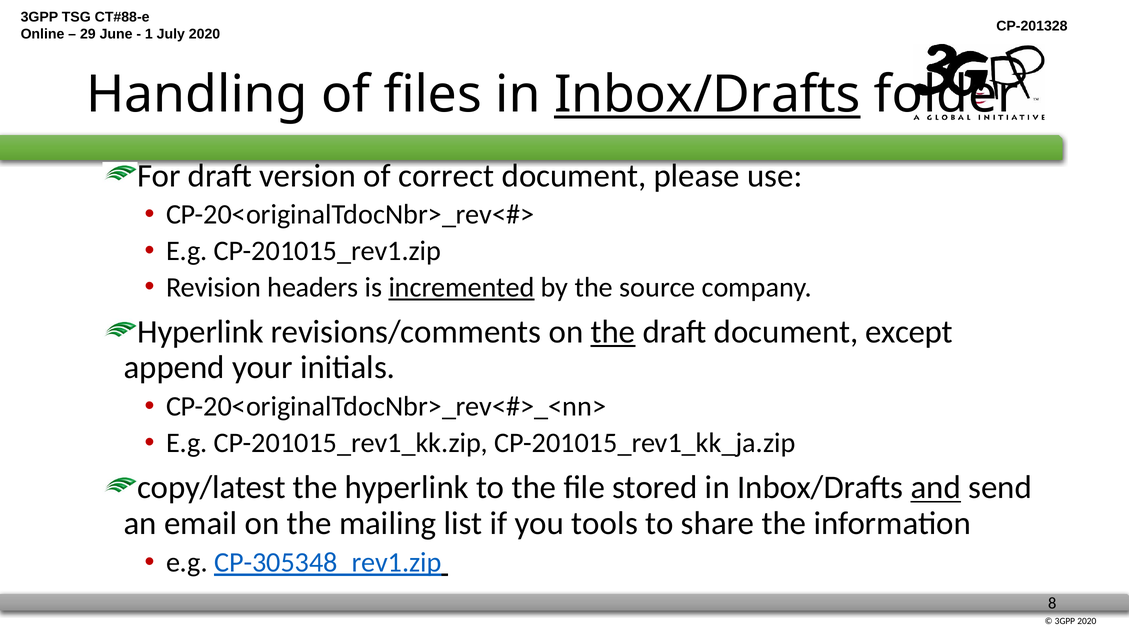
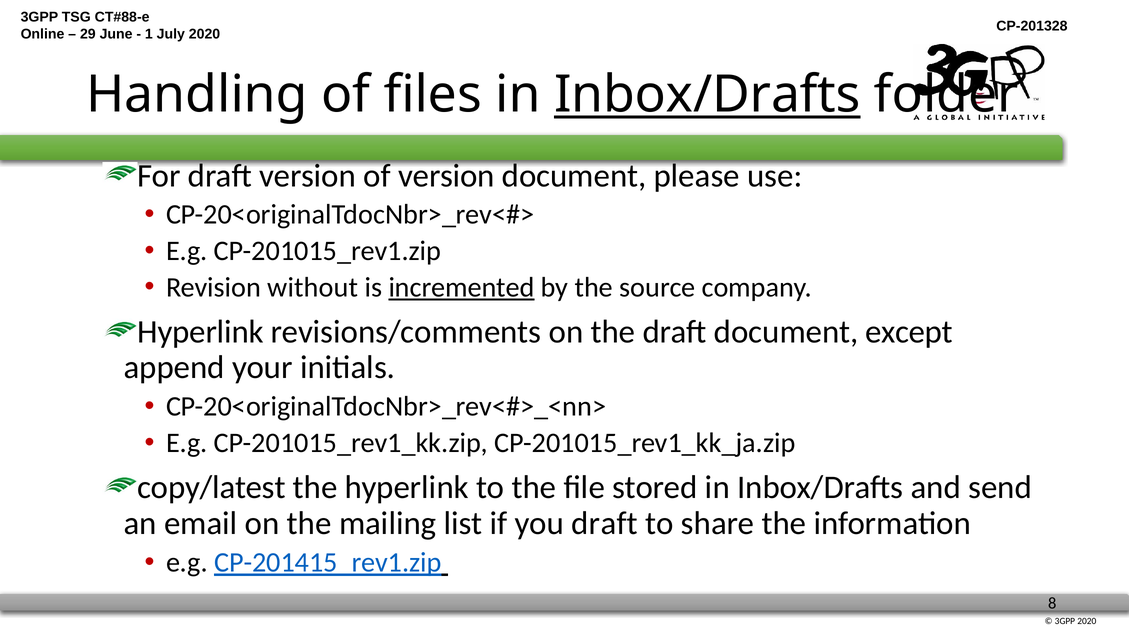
of correct: correct -> version
headers: headers -> without
the at (613, 332) underline: present -> none
and underline: present -> none
you tools: tools -> draft
CP-305348_rev1.zip: CP-305348_rev1.zip -> CP-201415_rev1.zip
